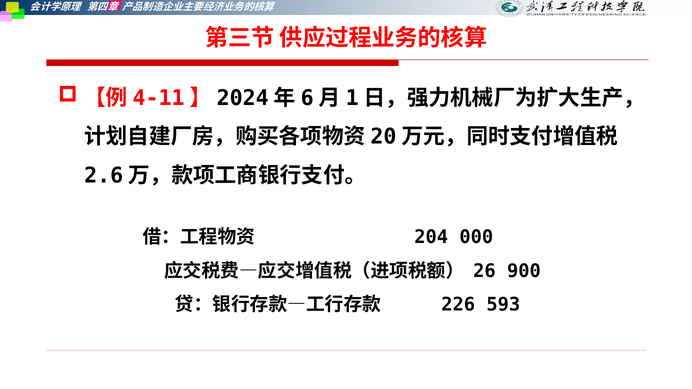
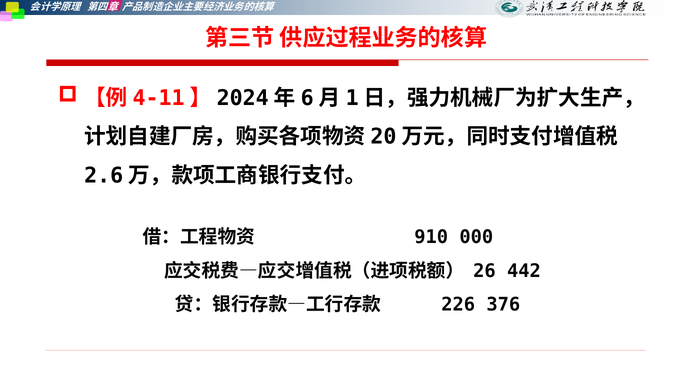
204: 204 -> 910
900: 900 -> 442
593: 593 -> 376
